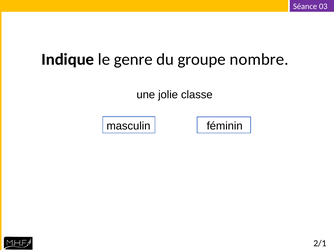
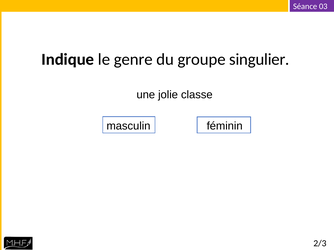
nombre: nombre -> singulier
2/1: 2/1 -> 2/3
